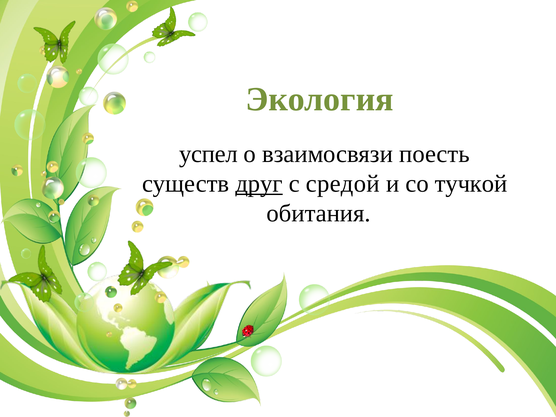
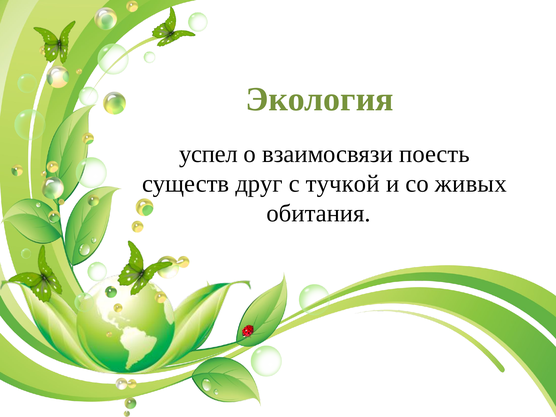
друг underline: present -> none
средой: средой -> тучкой
тучкой: тучкой -> живых
